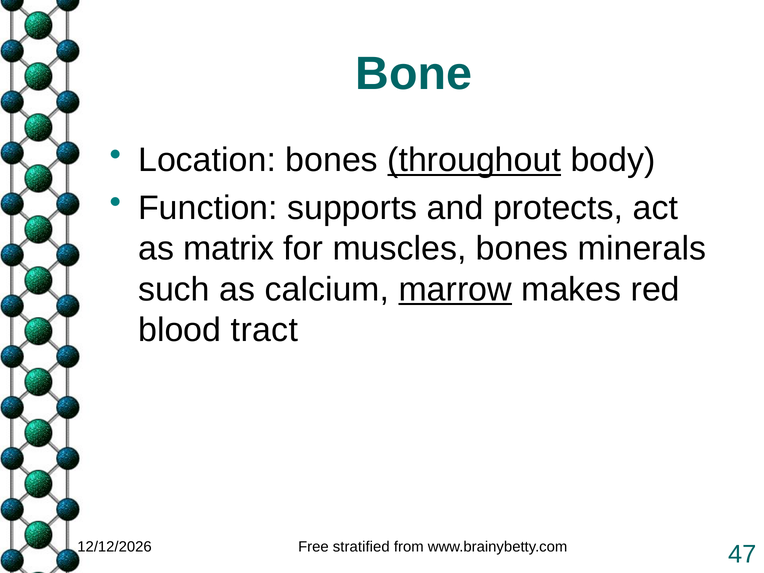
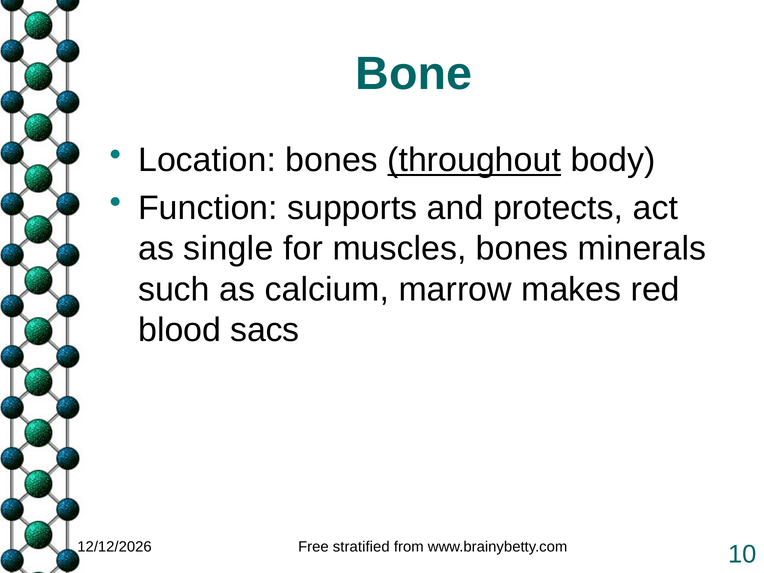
matrix: matrix -> single
marrow underline: present -> none
tract: tract -> sacs
47: 47 -> 10
